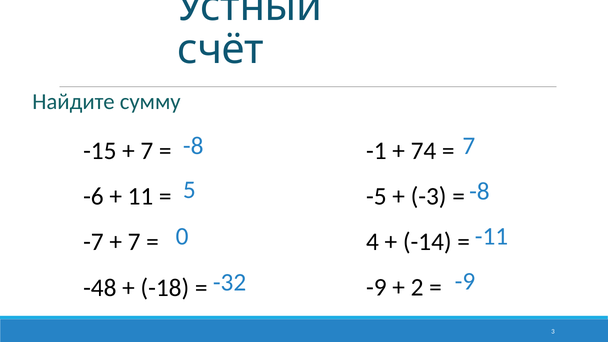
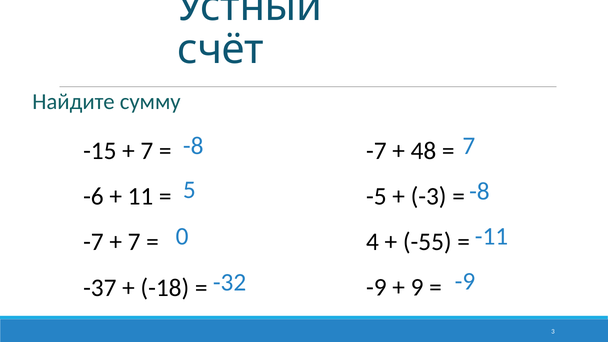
-1 at (376, 151): -1 -> -7
74: 74 -> 48
-14: -14 -> -55
2: 2 -> 9
-48: -48 -> -37
